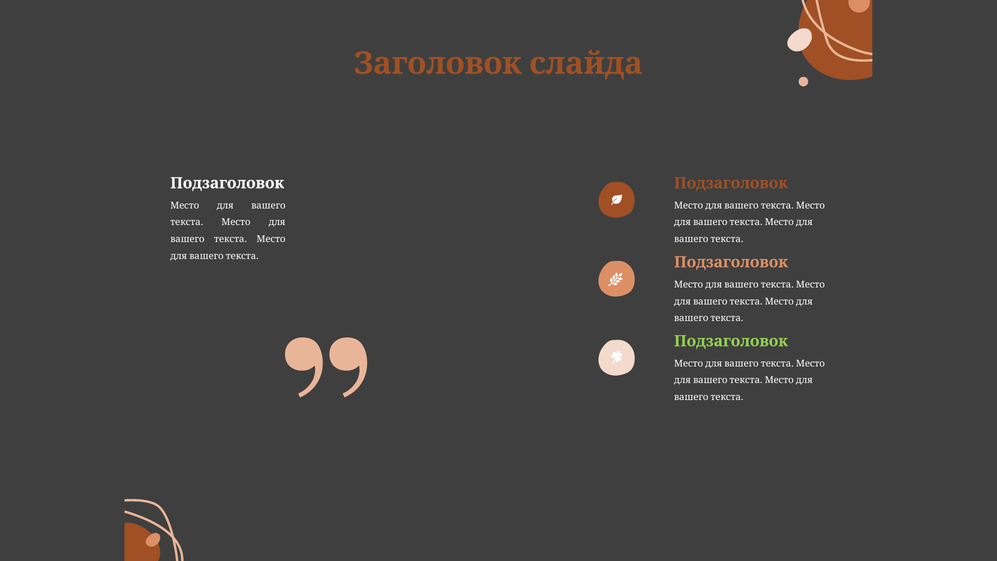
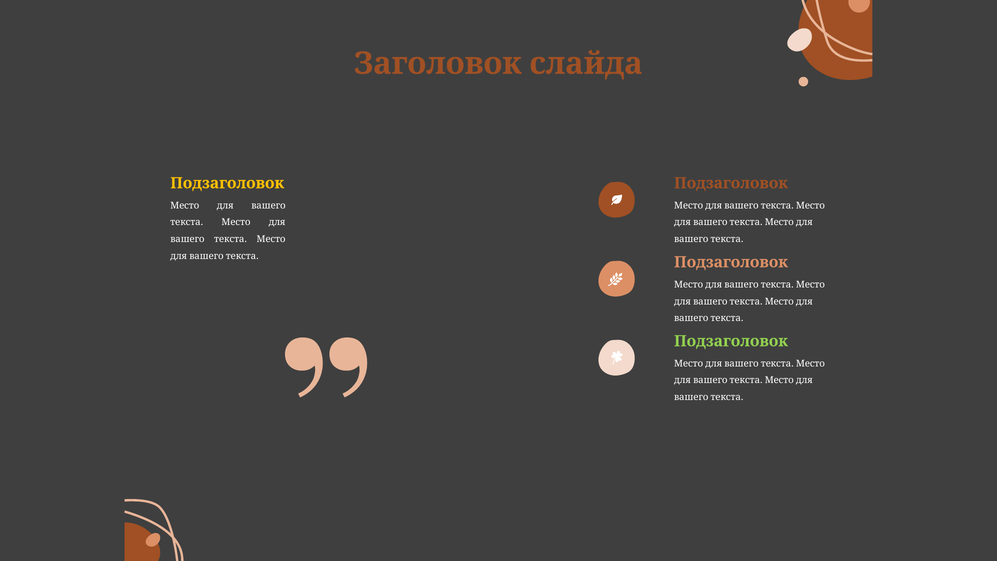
Подзаголовок at (227, 183) colour: white -> yellow
